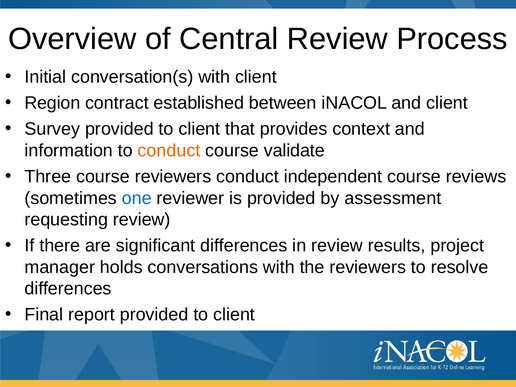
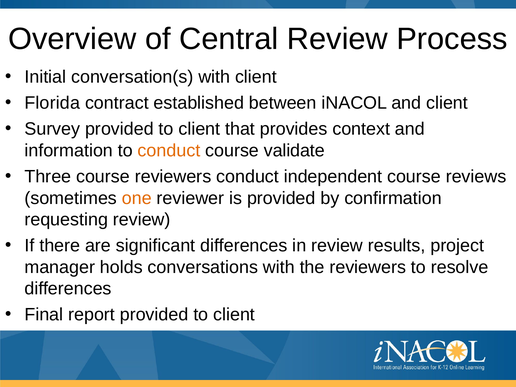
Region: Region -> Florida
one colour: blue -> orange
assessment: assessment -> confirmation
